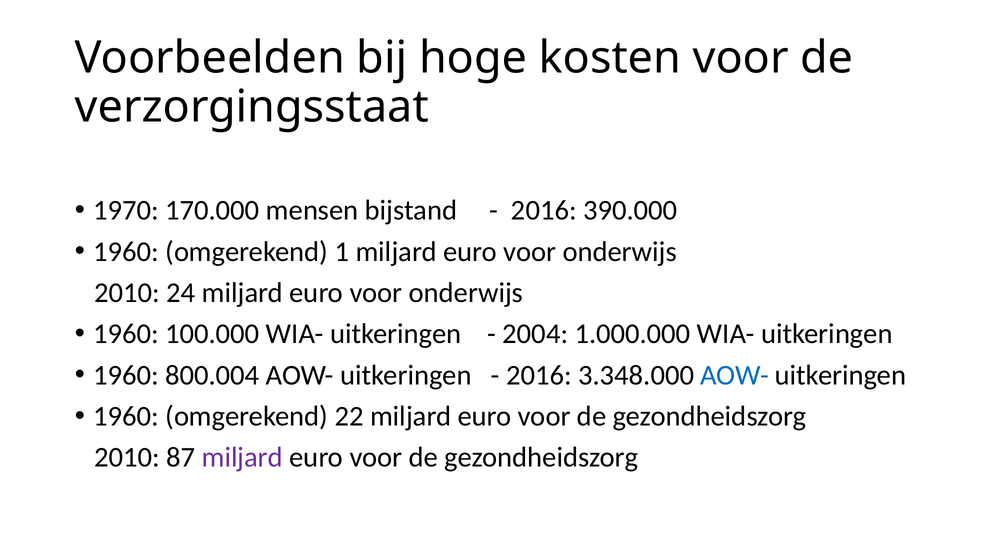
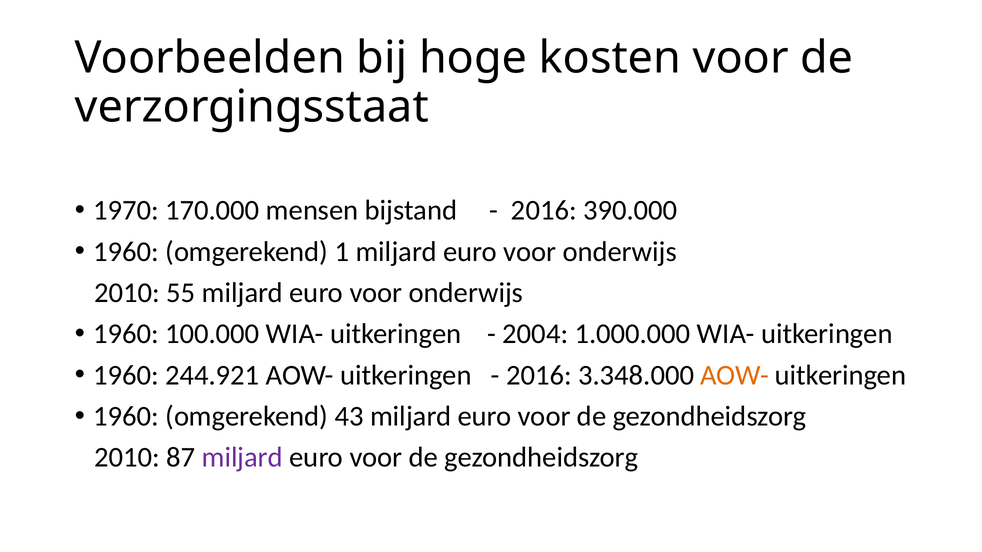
24: 24 -> 55
800.004: 800.004 -> 244.921
AOW- at (735, 375) colour: blue -> orange
22: 22 -> 43
